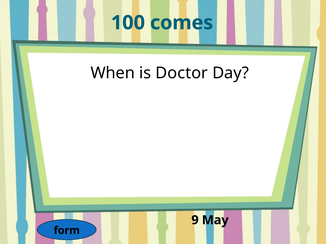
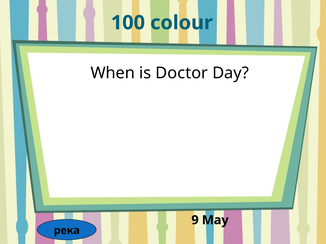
comes: comes -> colour
form: form -> река
